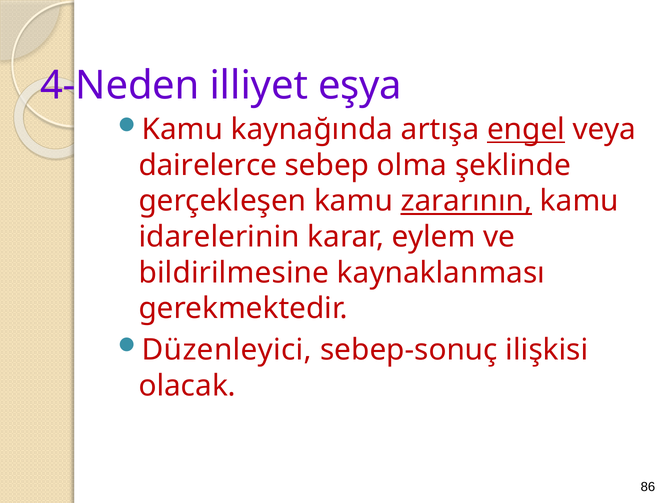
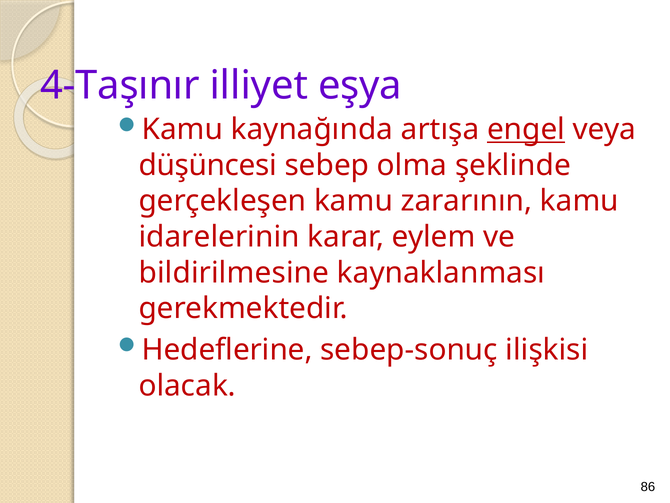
4-Neden: 4-Neden -> 4-Taşınır
dairelerce: dairelerce -> düşüncesi
zararının underline: present -> none
Düzenleyici: Düzenleyici -> Hedeflerine
